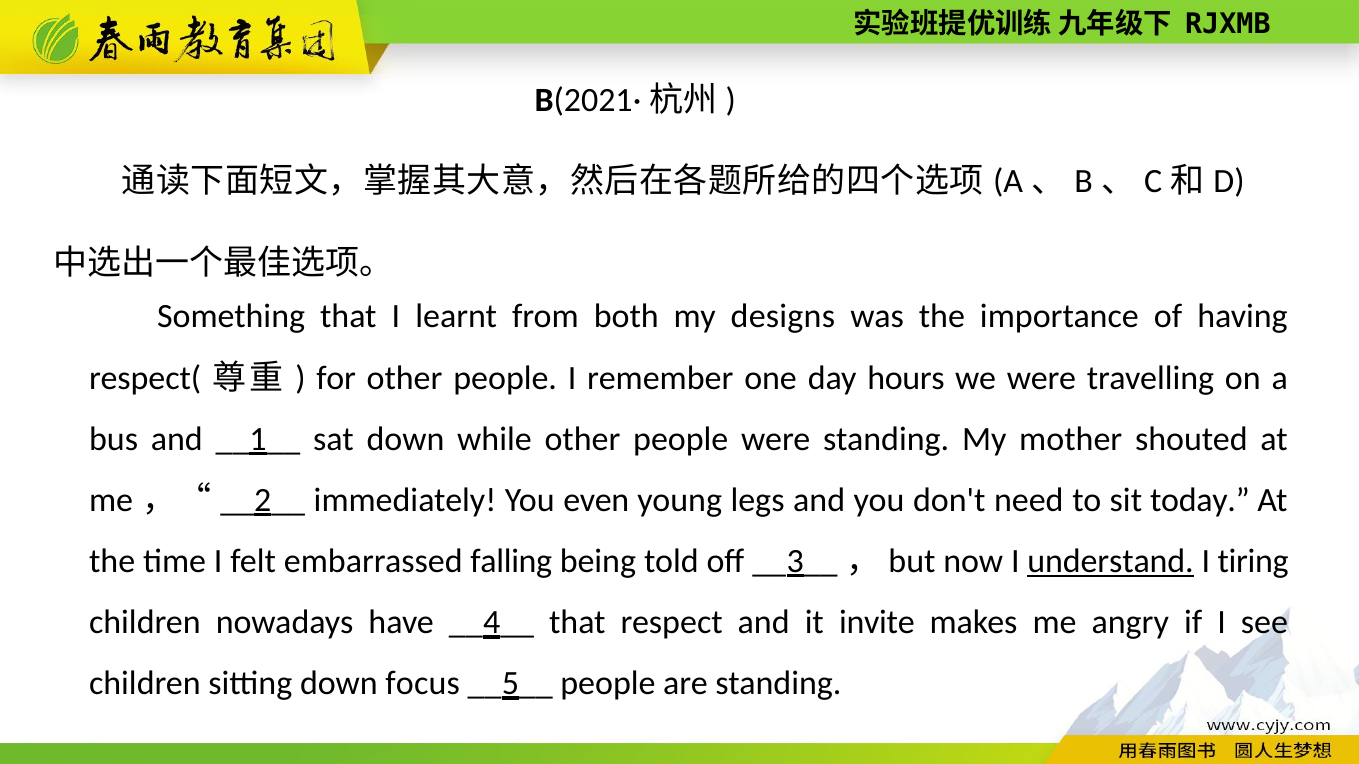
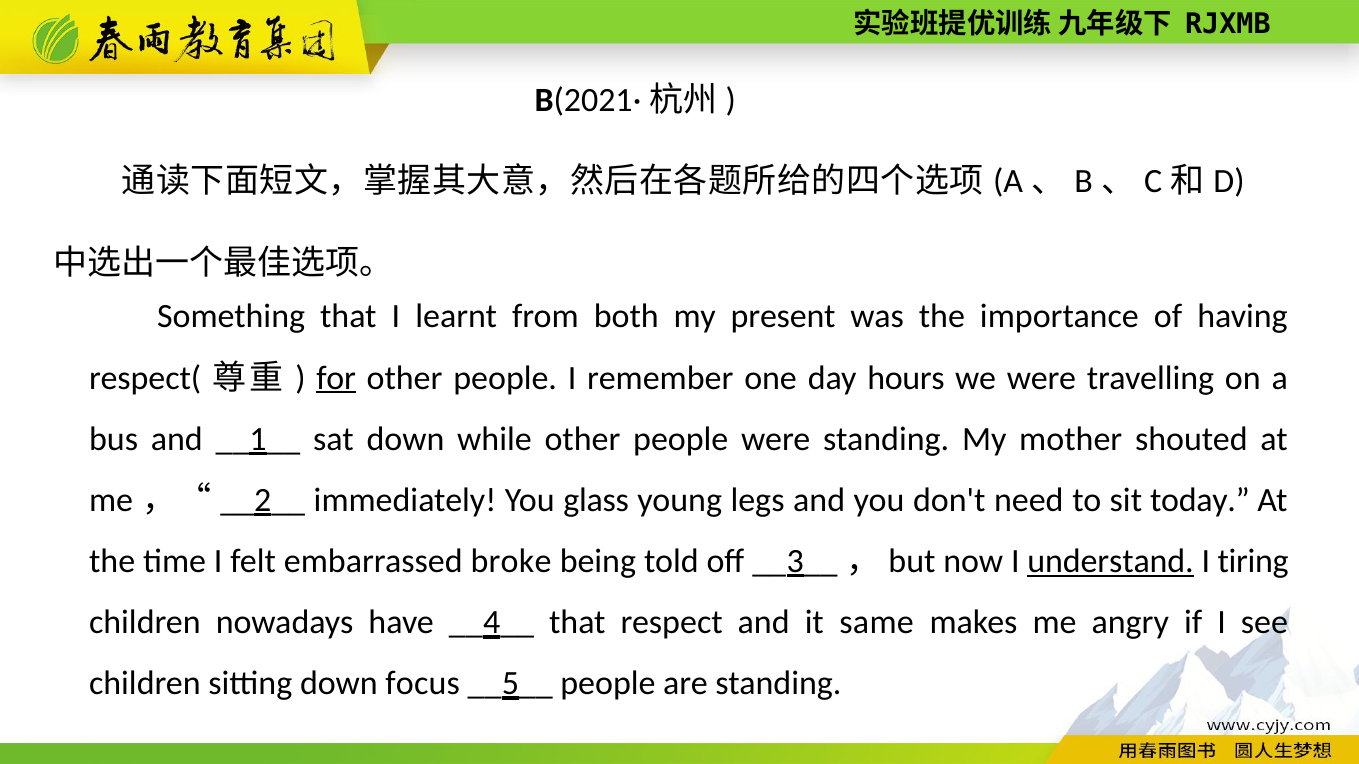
designs: designs -> present
for underline: none -> present
even: even -> glass
falling: falling -> broke
invite: invite -> same
